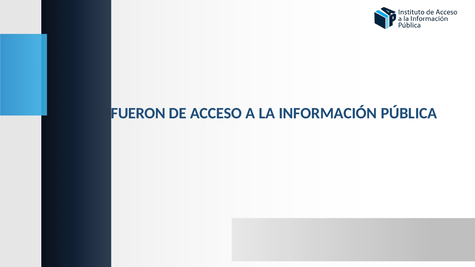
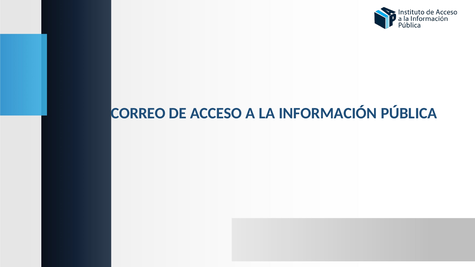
FUERON: FUERON -> CORREO
